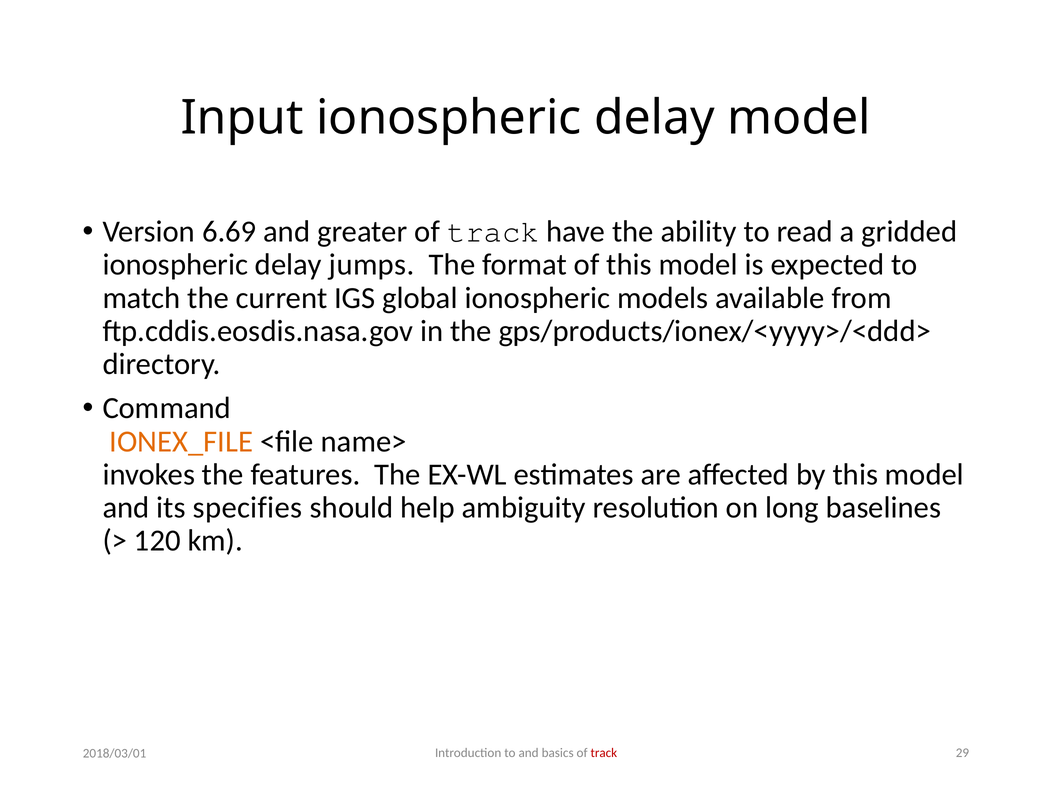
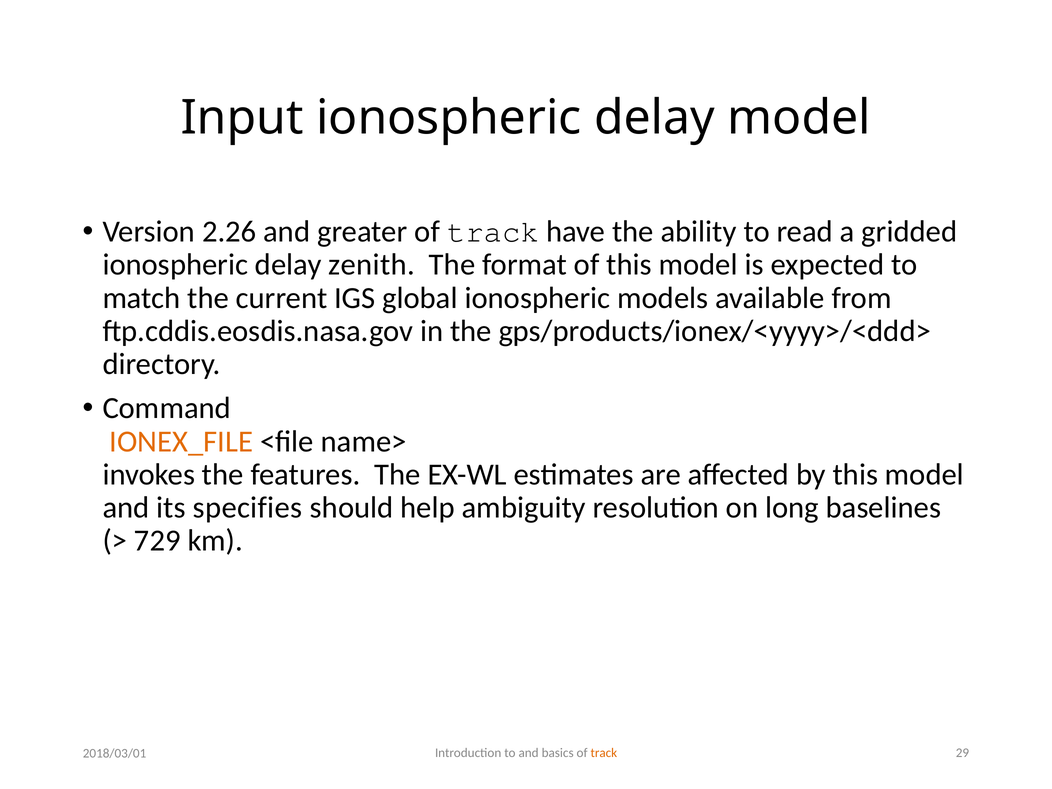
6.69: 6.69 -> 2.26
jumps: jumps -> zenith
120: 120 -> 729
track at (604, 753) colour: red -> orange
